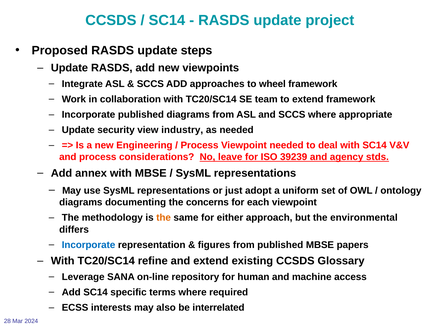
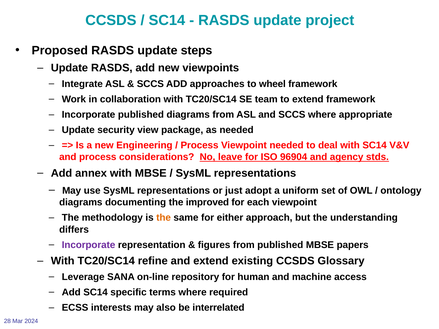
industry: industry -> package
39239: 39239 -> 96904
concerns: concerns -> improved
environmental: environmental -> understanding
Incorporate at (89, 245) colour: blue -> purple
